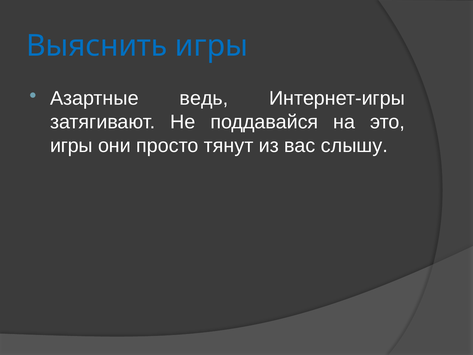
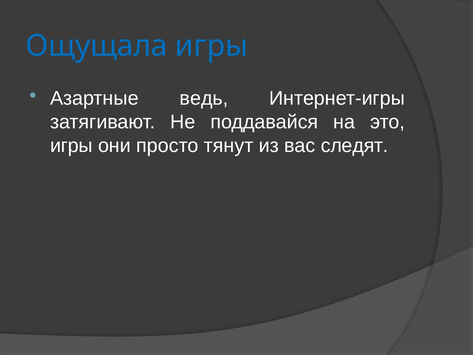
Выяснить: Выяснить -> Ощущала
слышу: слышу -> следят
